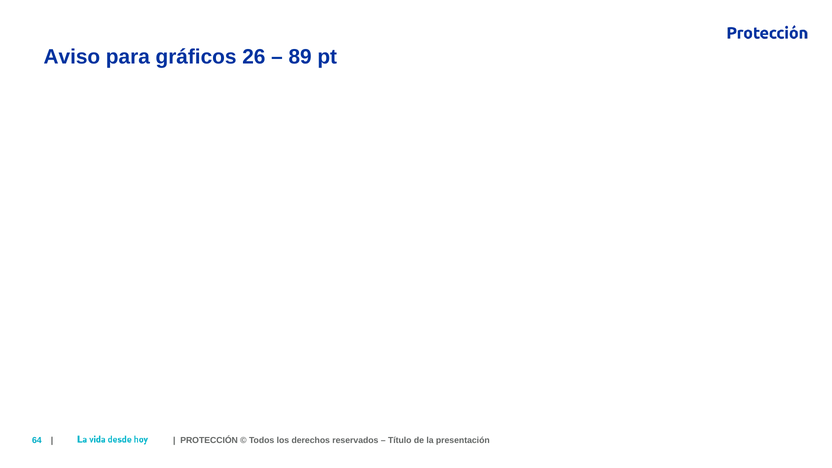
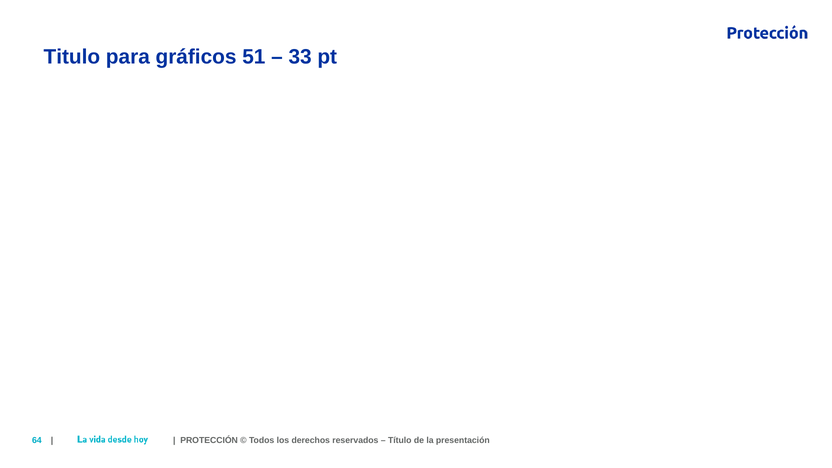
Aviso: Aviso -> Titulo
26: 26 -> 51
89: 89 -> 33
